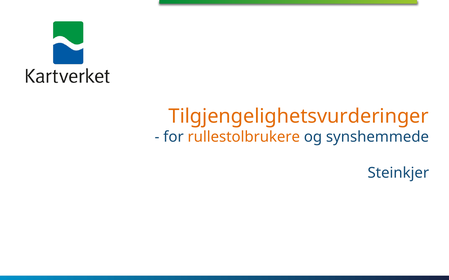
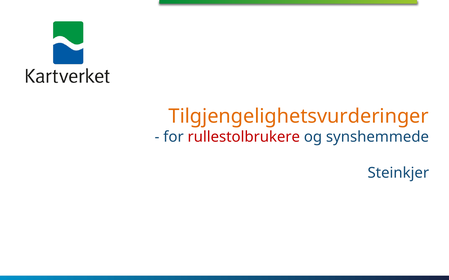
rullestolbrukere colour: orange -> red
